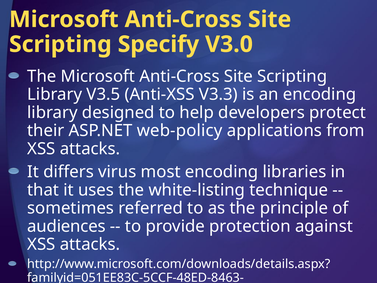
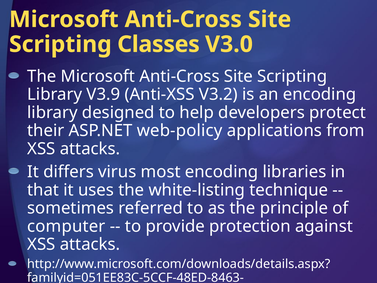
Specify: Specify -> Classes
V3.5: V3.5 -> V3.9
V3.3: V3.3 -> V3.2
audiences: audiences -> computer
